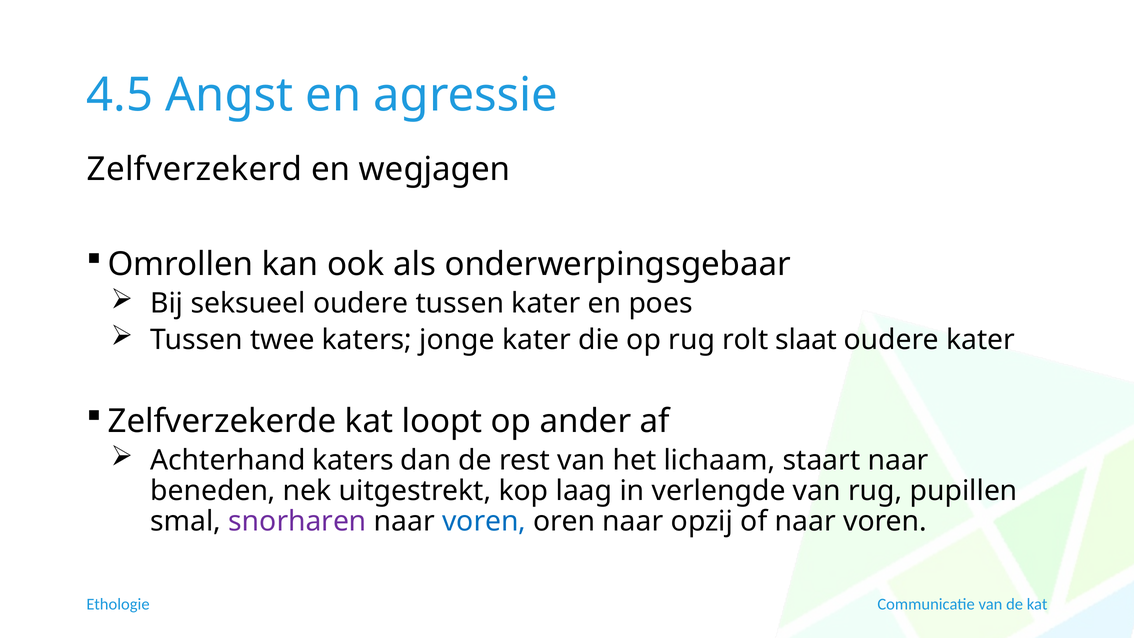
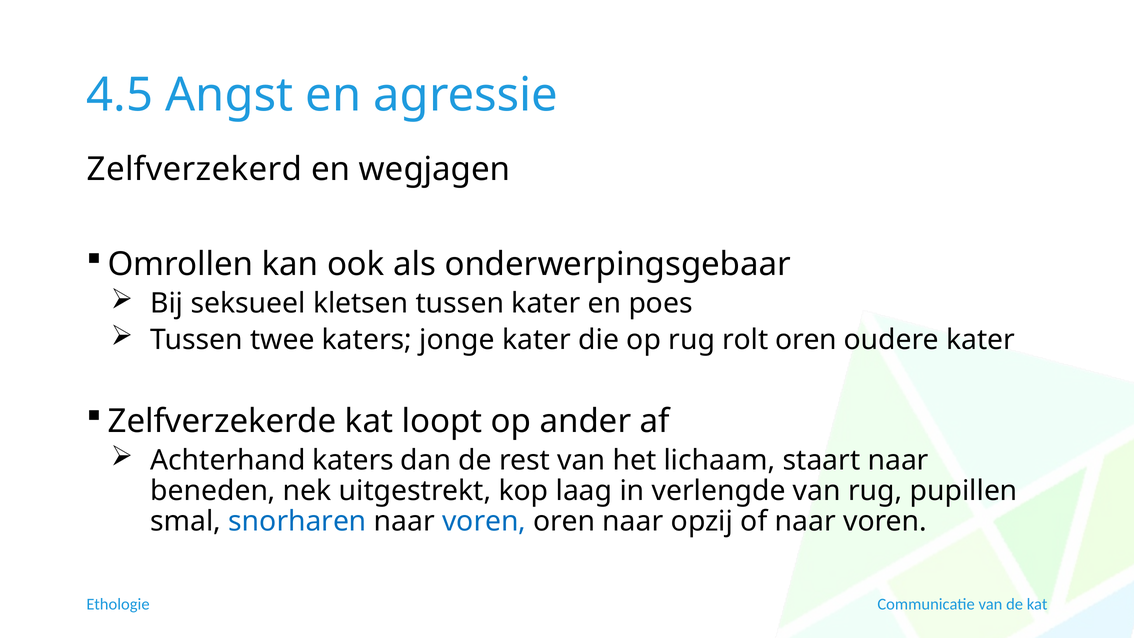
seksueel oudere: oudere -> kletsen
rolt slaat: slaat -> oren
snorharen colour: purple -> blue
